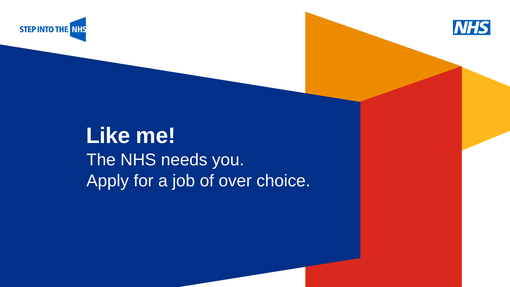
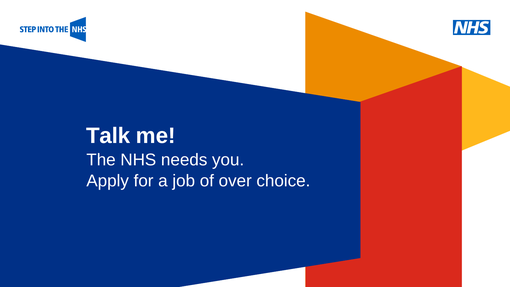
Like: Like -> Talk
